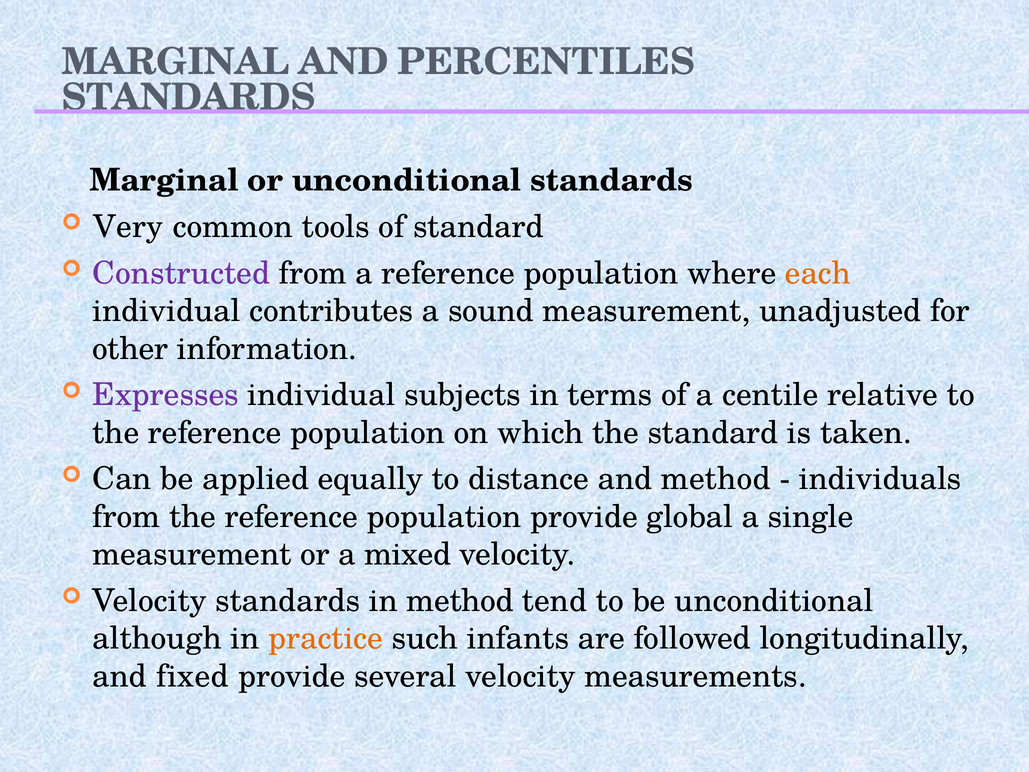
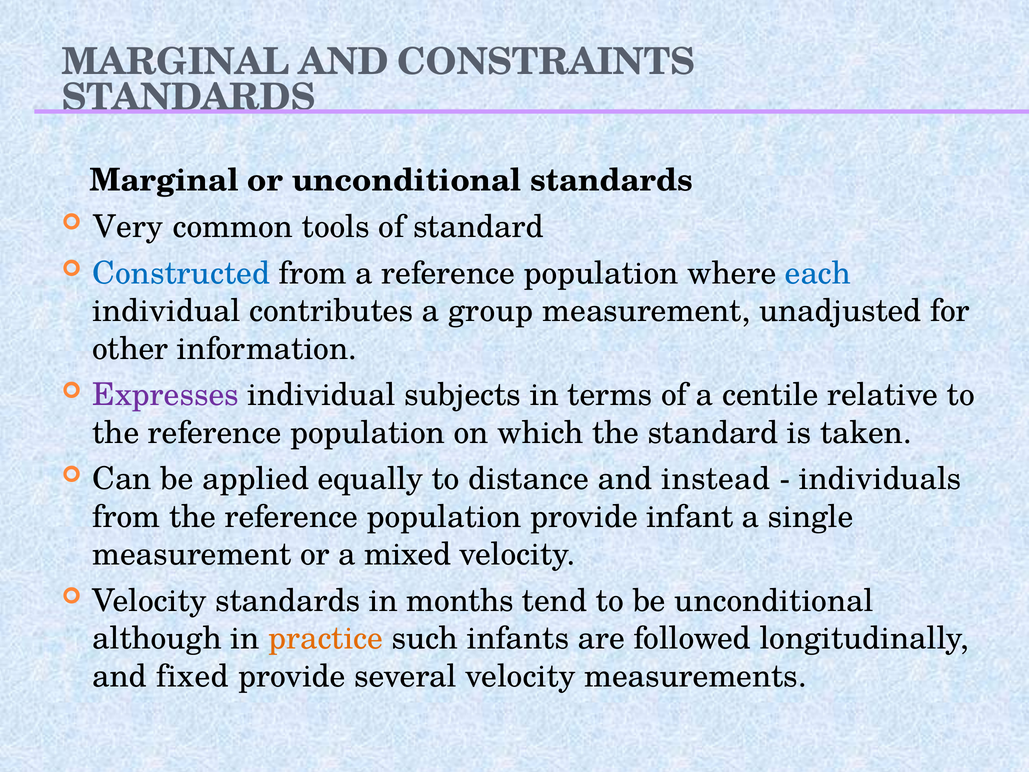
PERCENTILES: PERCENTILES -> CONSTRAINTS
Constructed colour: purple -> blue
each colour: orange -> blue
sound: sound -> group
and method: method -> instead
global: global -> infant
in method: method -> months
